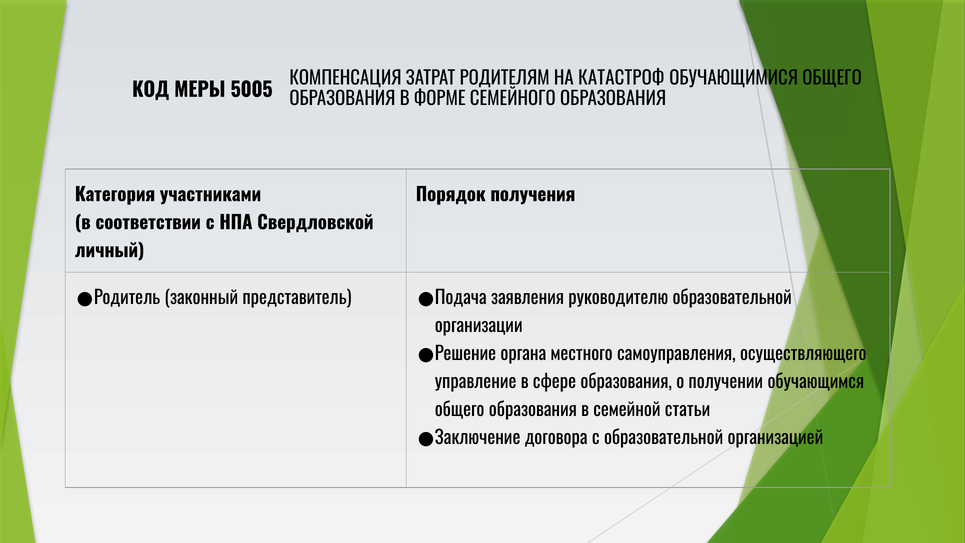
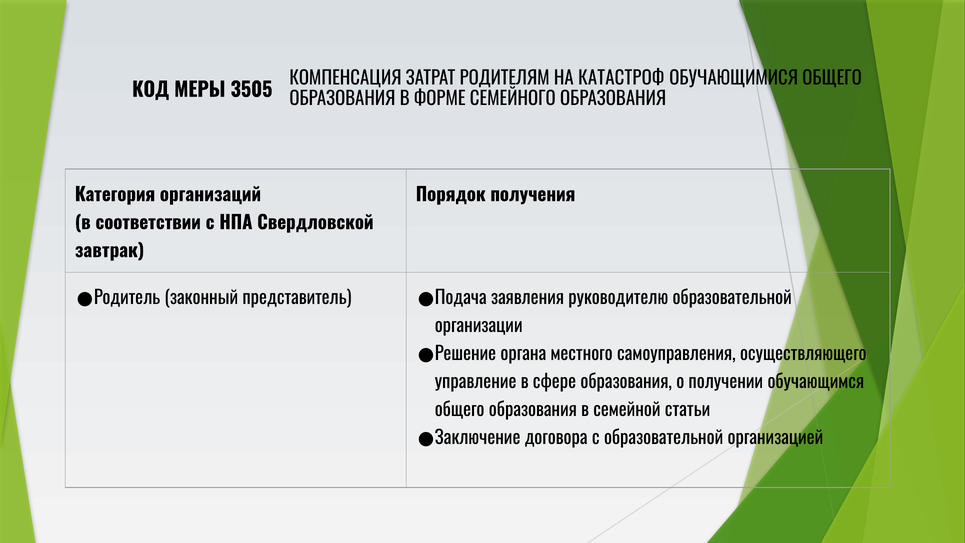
5005: 5005 -> 3505
участниками: участниками -> организаций
личный: личный -> завтрак
